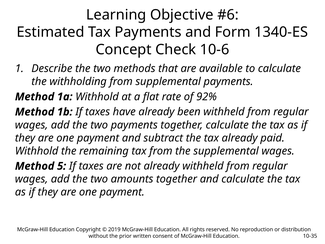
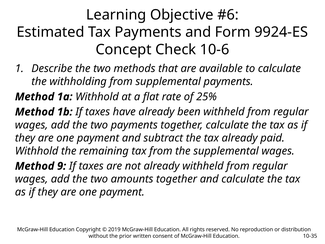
1340-ES: 1340-ES -> 9924-ES
92%: 92% -> 25%
5: 5 -> 9
